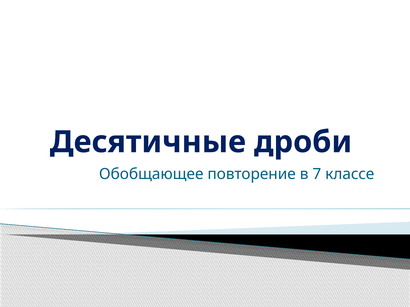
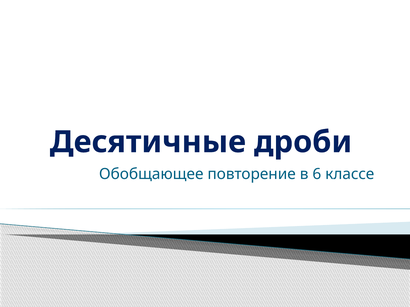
7: 7 -> 6
